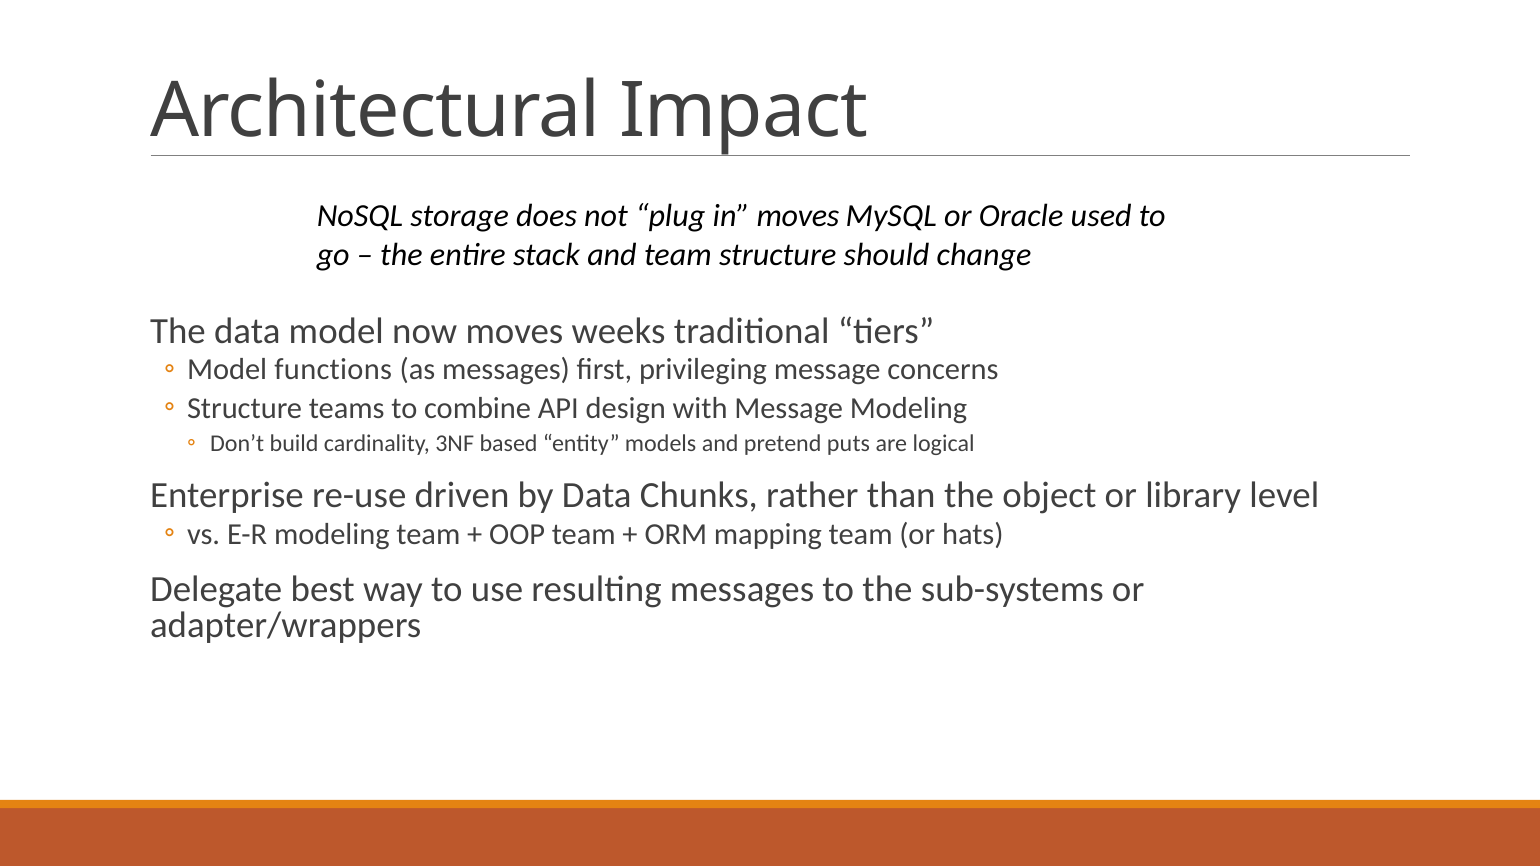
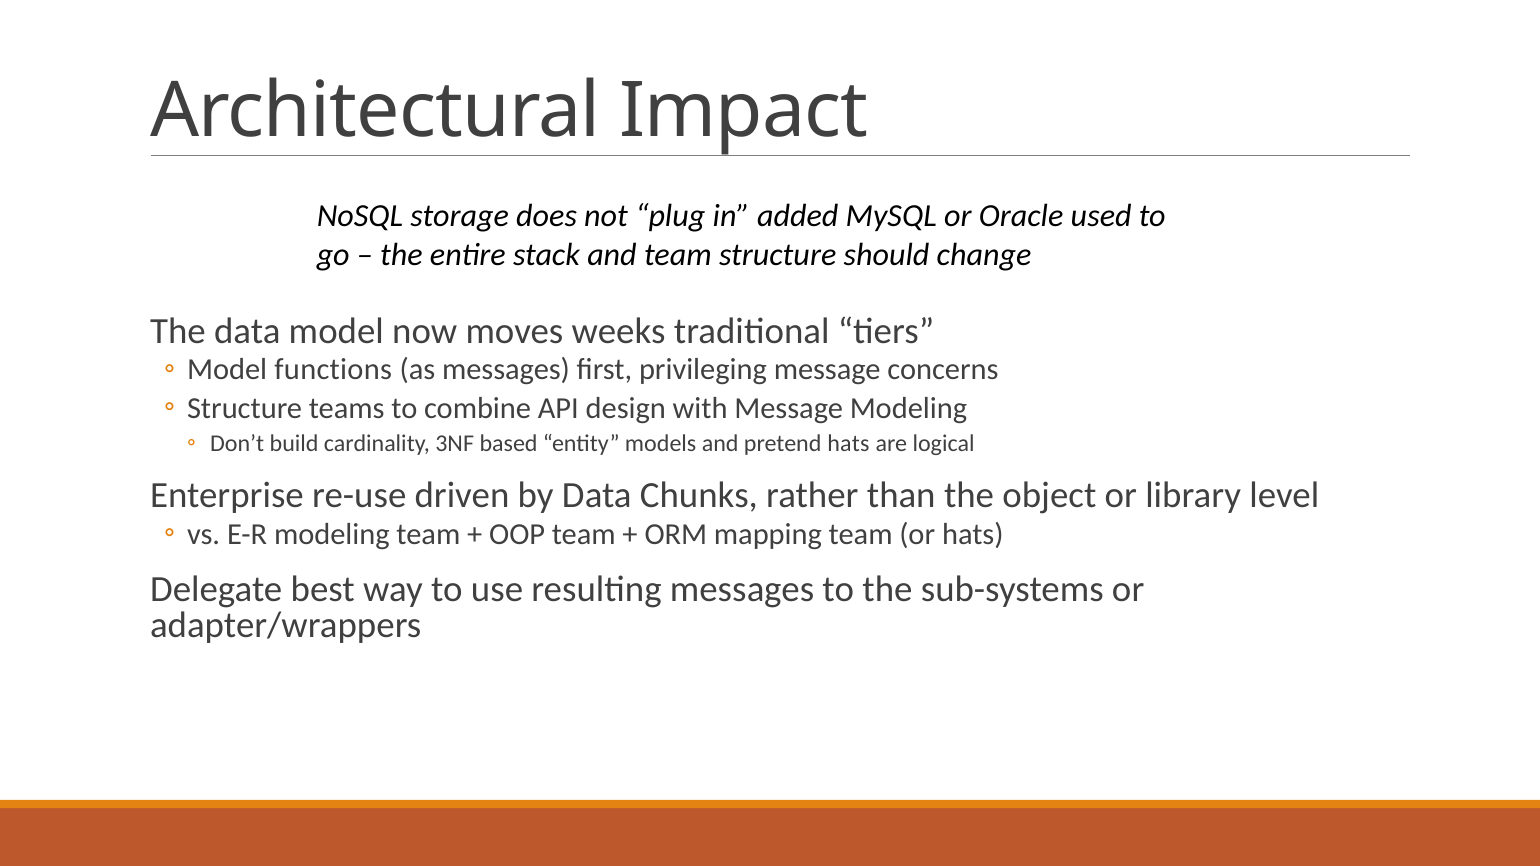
in moves: moves -> added
pretend puts: puts -> hats
